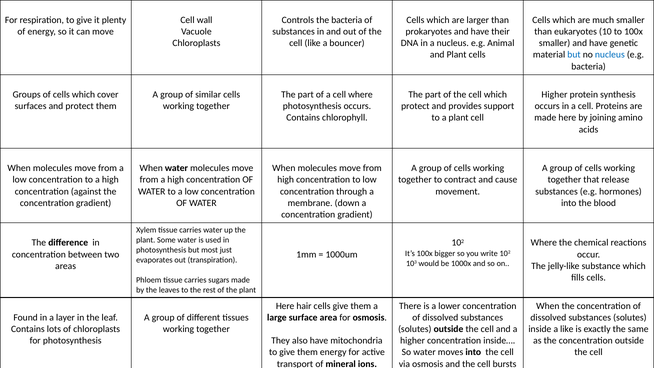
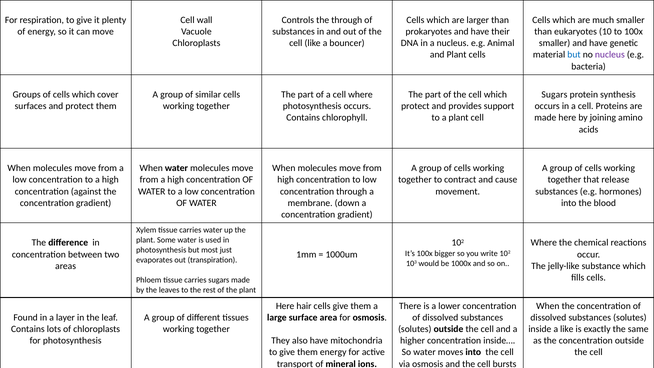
the bacteria: bacteria -> through
nucleus at (610, 55) colour: blue -> purple
Higher at (554, 95): Higher -> Sugars
